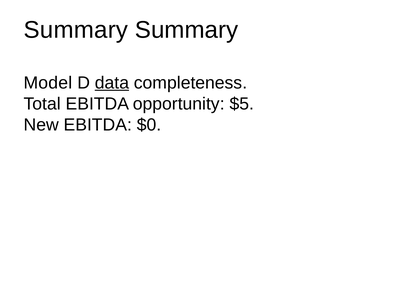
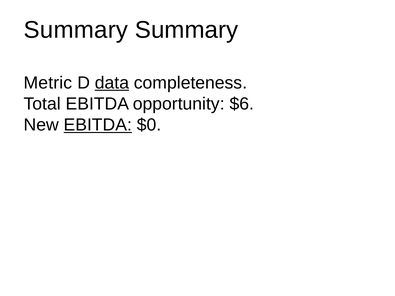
Model: Model -> Metric
$5: $5 -> $6
EBITDA at (98, 125) underline: none -> present
